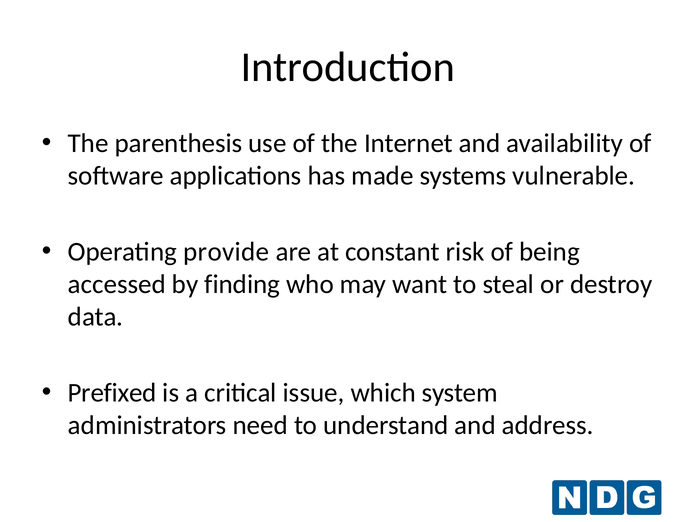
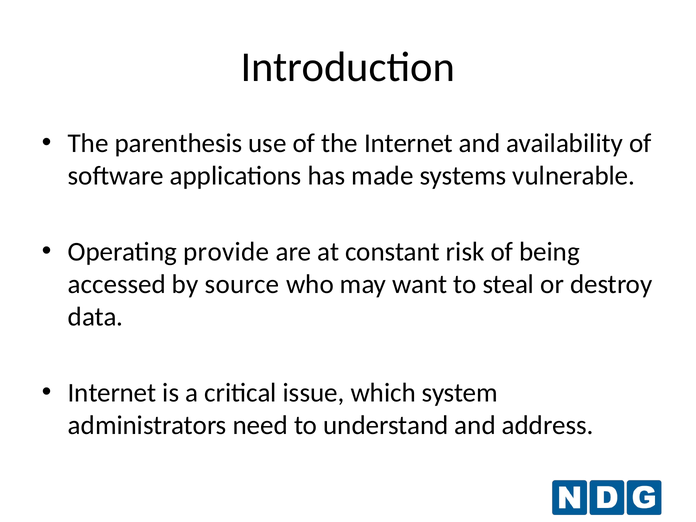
finding: finding -> source
Prefixed at (112, 393): Prefixed -> Internet
